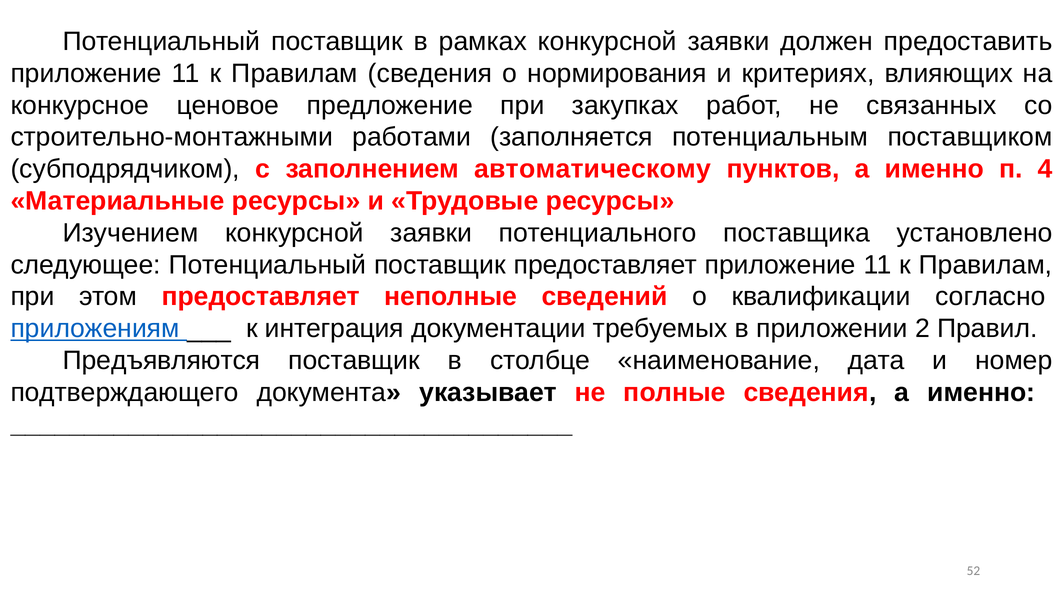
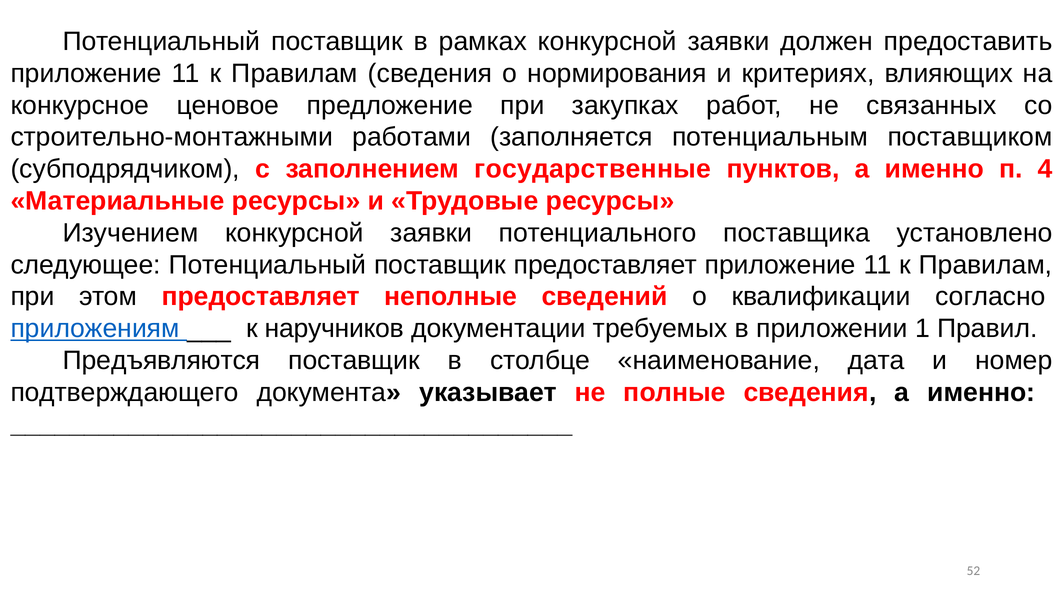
автоматическому: автоматическому -> государственные
интеграция: интеграция -> наручников
2: 2 -> 1
